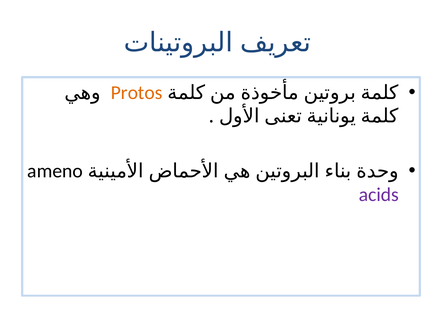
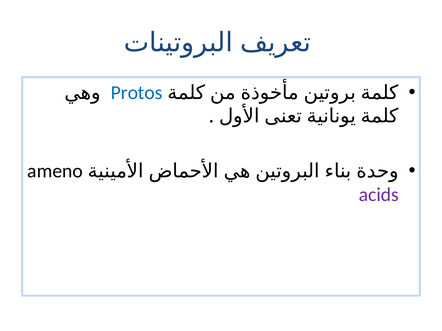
Protos colour: orange -> blue
